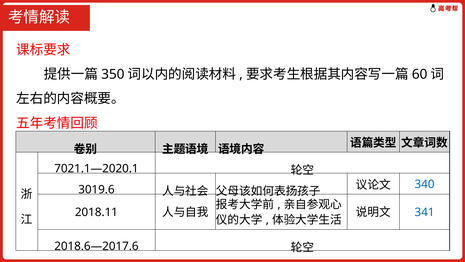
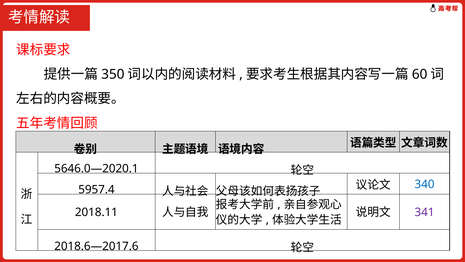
7021.1—2020.1: 7021.1—2020.1 -> 5646.0—2020.1
3019.6: 3019.6 -> 5957.4
341 colour: blue -> purple
